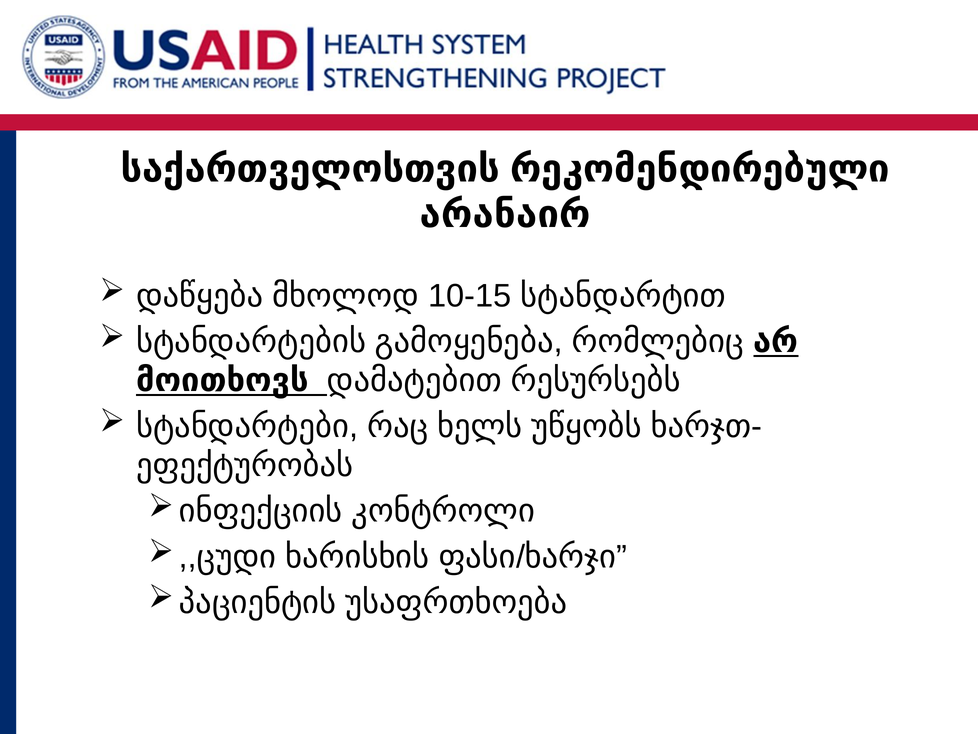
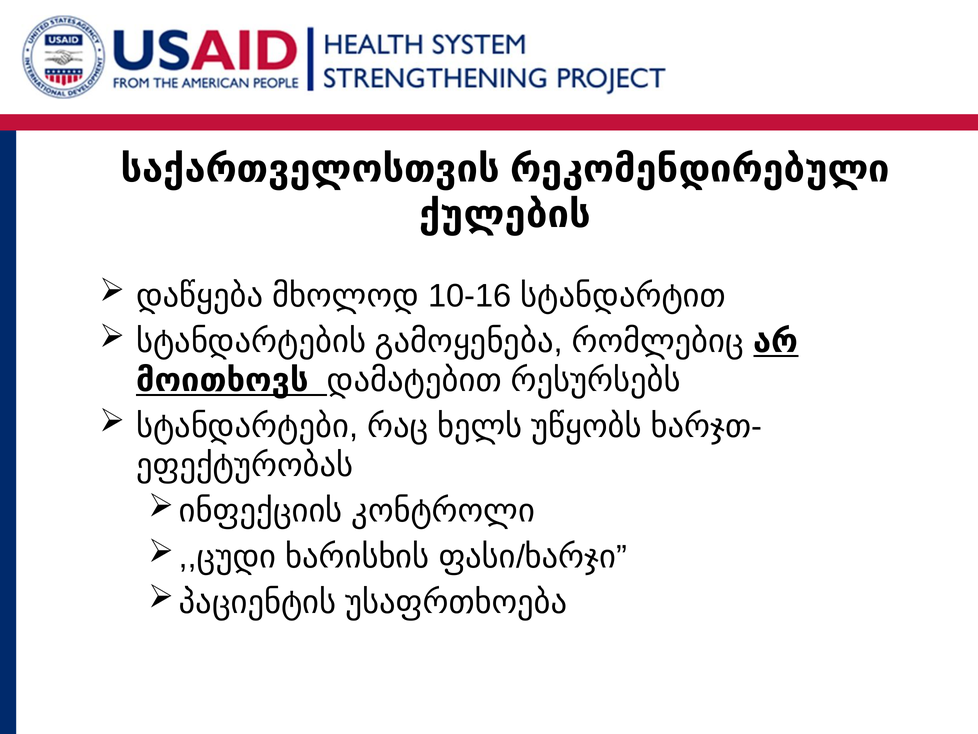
არანაირ: არანაირ -> ქულების
10-15: 10-15 -> 10-16
